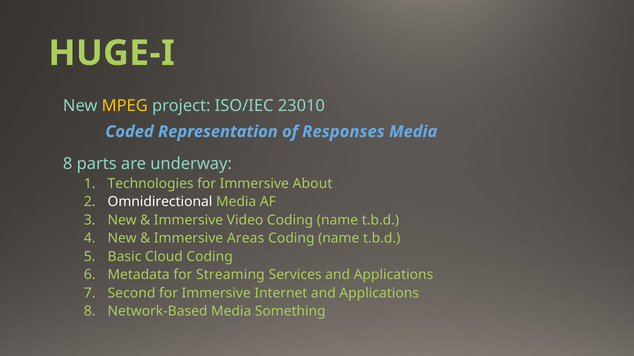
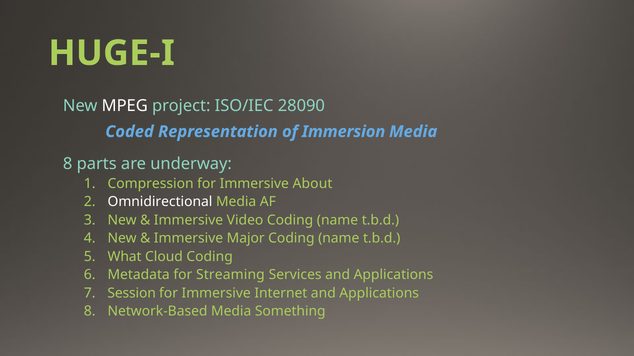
MPEG colour: yellow -> white
23010: 23010 -> 28090
Responses: Responses -> Immersion
Technologies: Technologies -> Compression
Areas: Areas -> Major
Basic: Basic -> What
Second: Second -> Session
